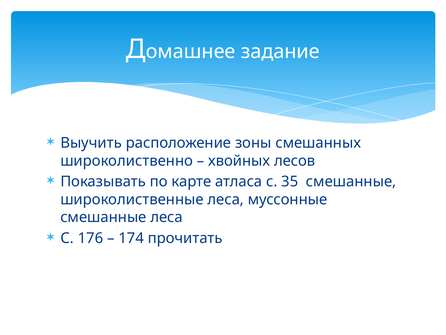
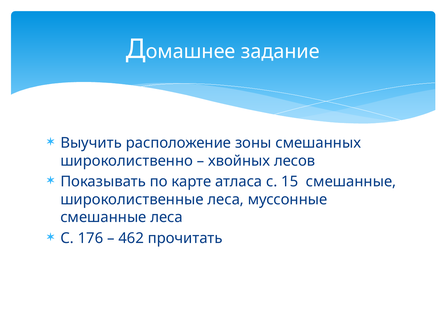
35: 35 -> 15
174: 174 -> 462
